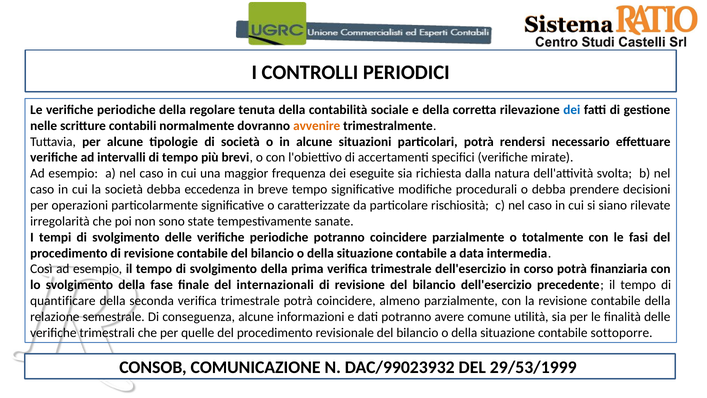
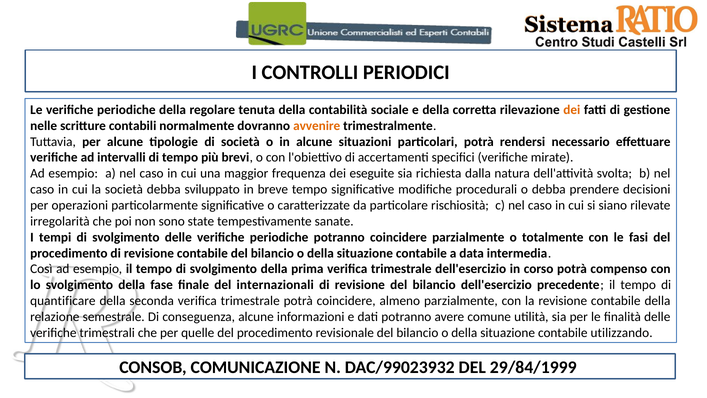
dei at (572, 110) colour: blue -> orange
eccedenza: eccedenza -> sviluppato
finanziaria: finanziaria -> compenso
sottoporre: sottoporre -> utilizzando
29/53/1999: 29/53/1999 -> 29/84/1999
